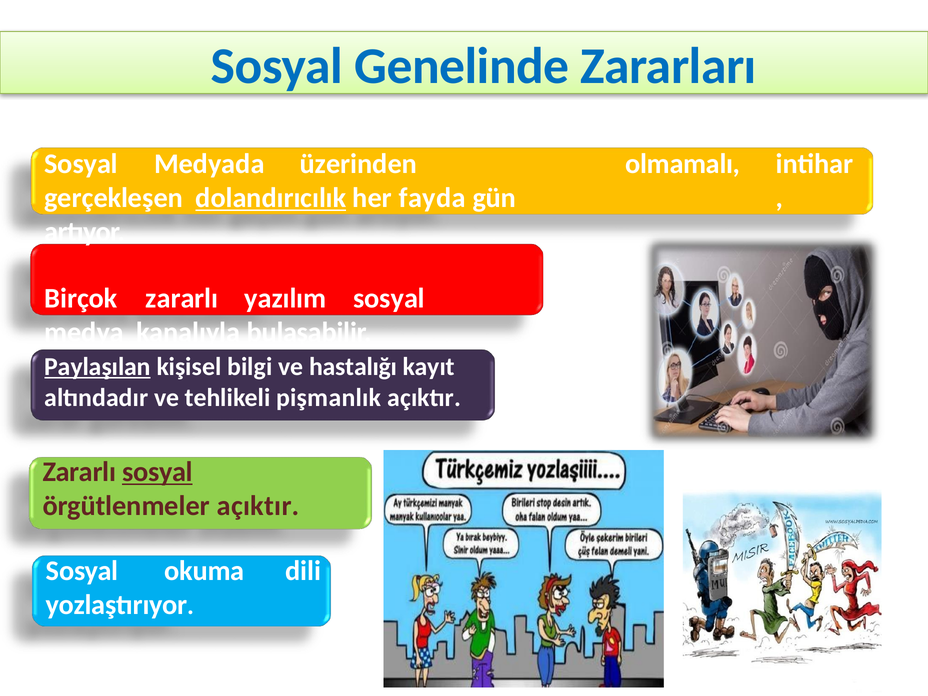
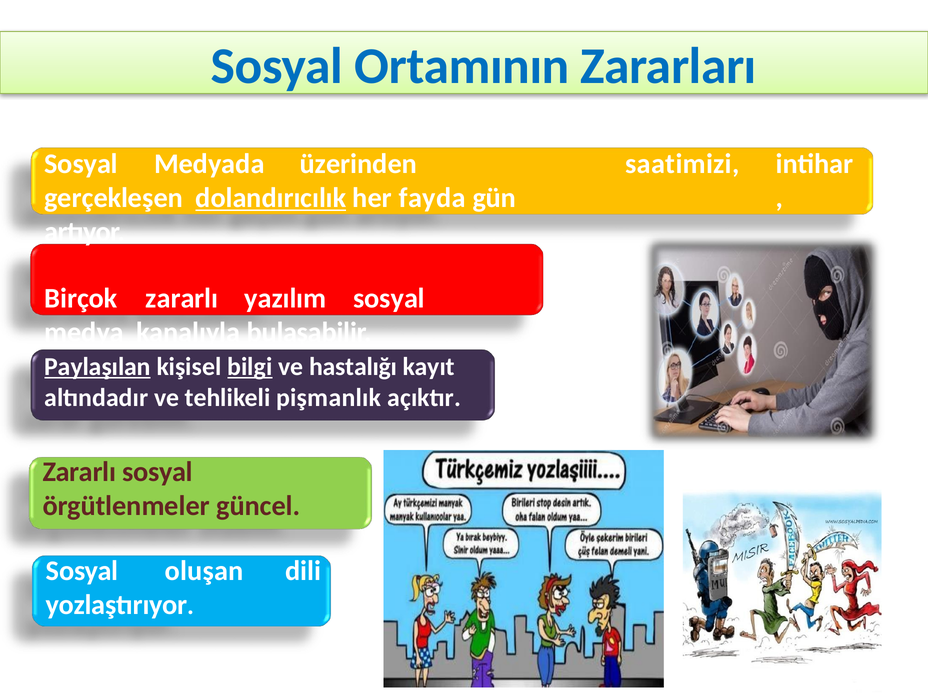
Genelinde: Genelinde -> Ortamının
olmamalı: olmamalı -> saatimizi
bilgi underline: none -> present
sosyal at (157, 472) underline: present -> none
örgütlenmeler açıktır: açıktır -> güncel
okuma: okuma -> oluşan
